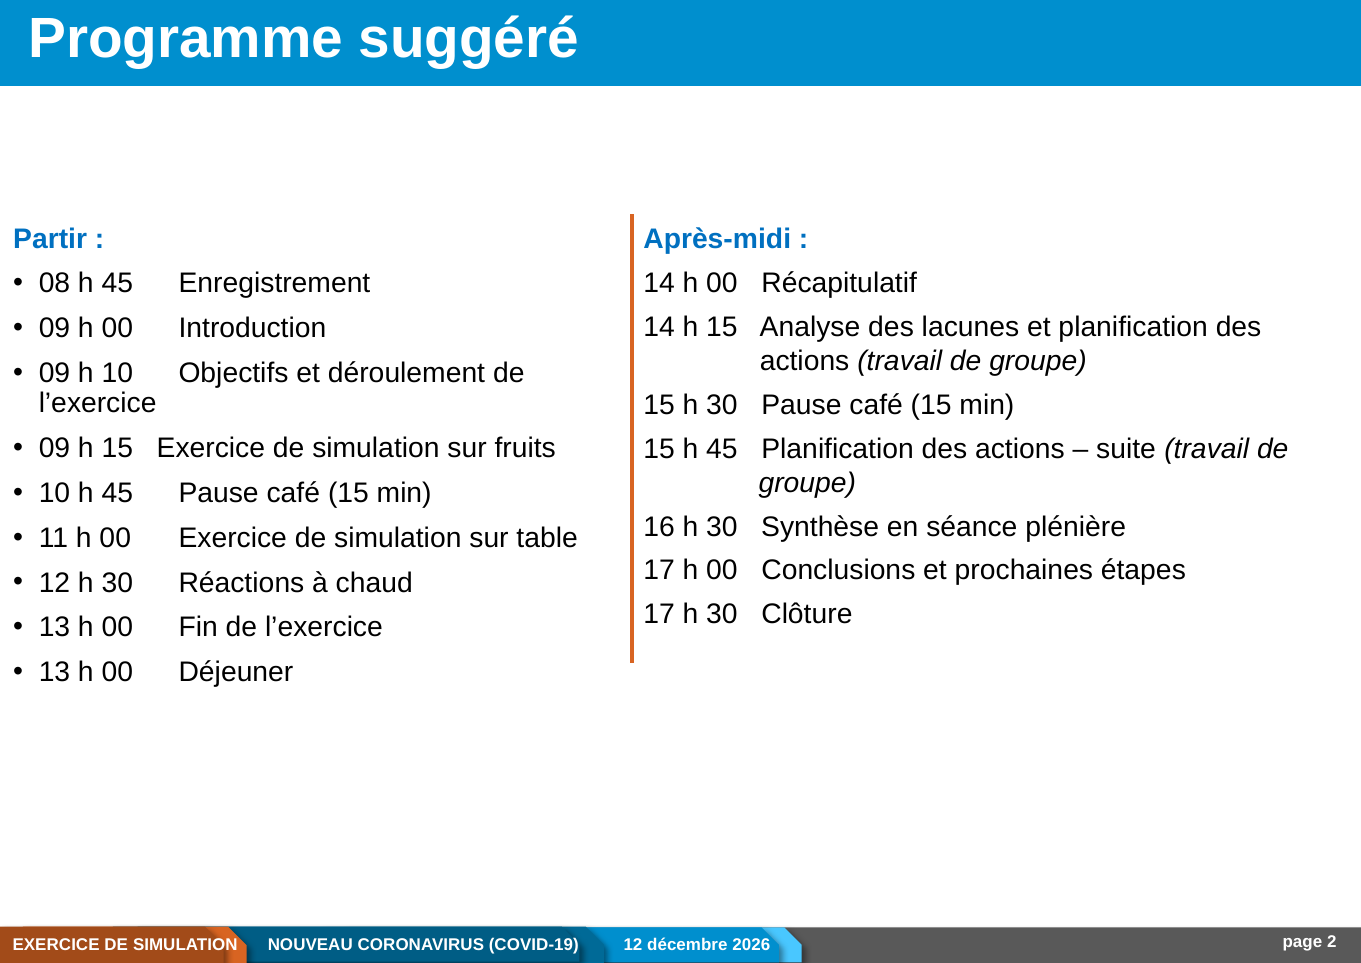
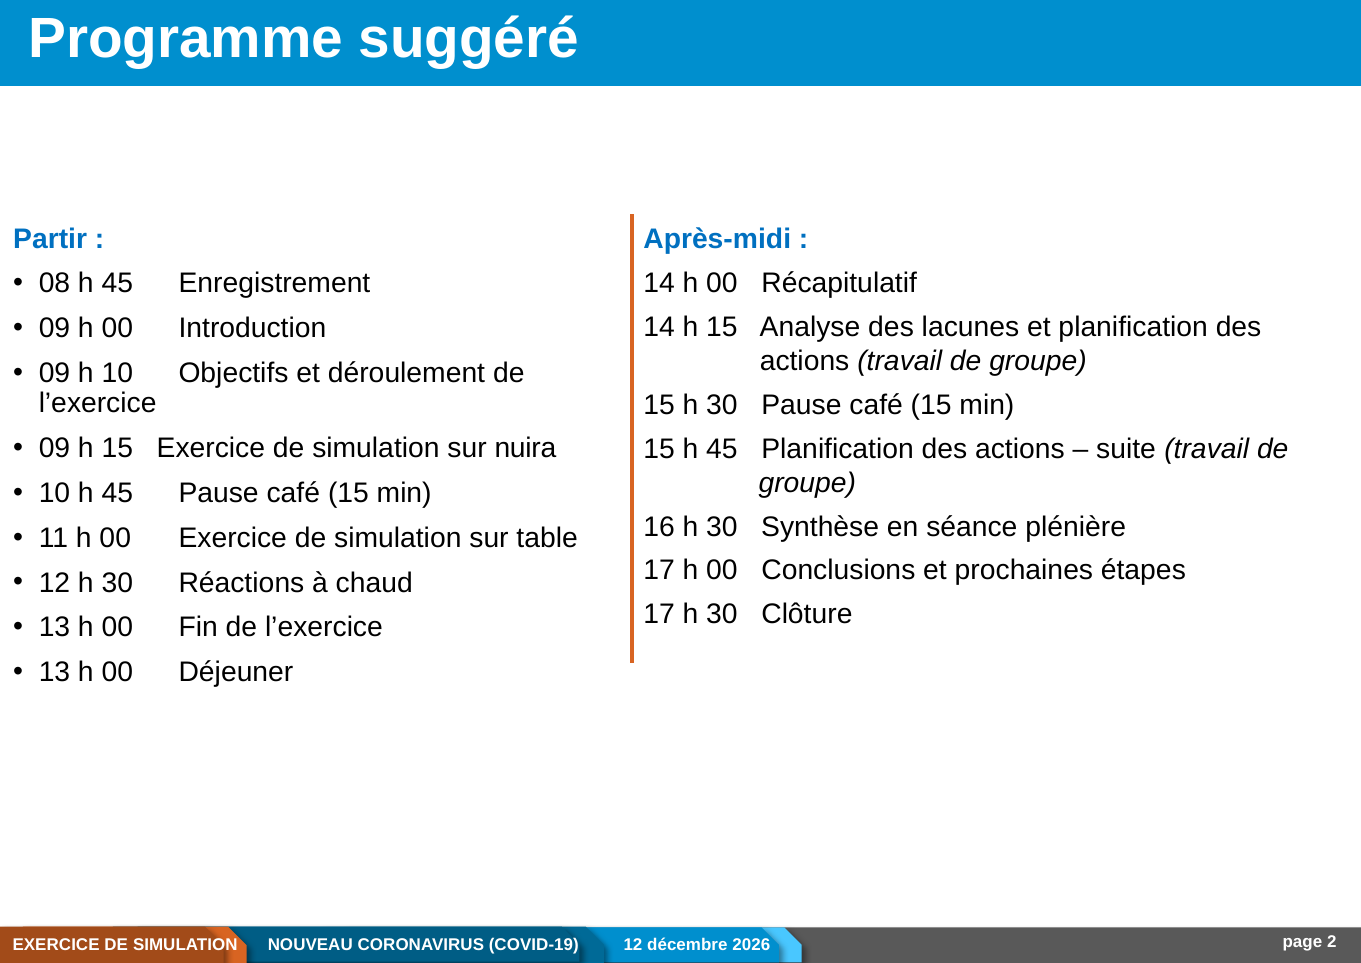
fruits: fruits -> nuira
